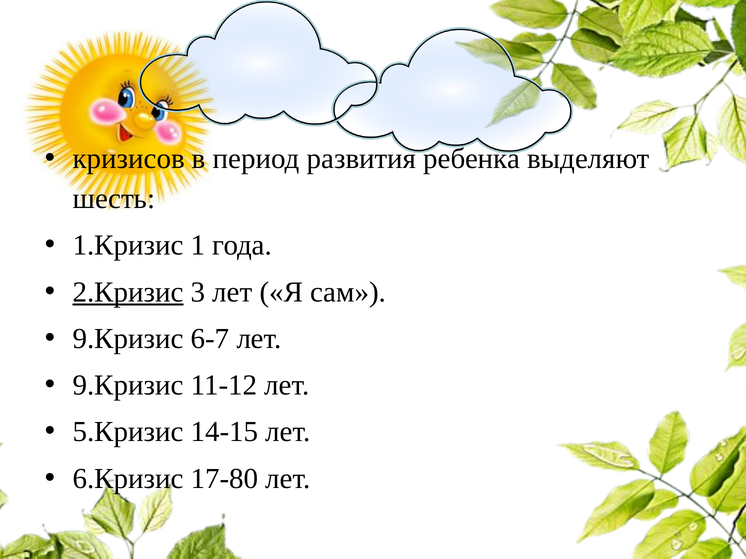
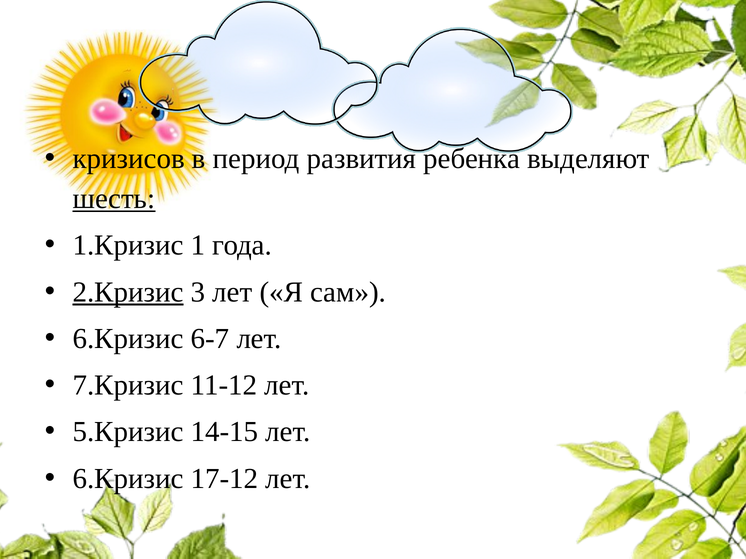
шесть underline: none -> present
9.Кризис at (128, 339): 9.Кризис -> 6.Кризис
9.Кризис at (128, 386): 9.Кризис -> 7.Кризис
17-80: 17-80 -> 17-12
